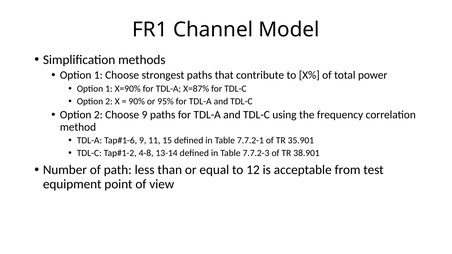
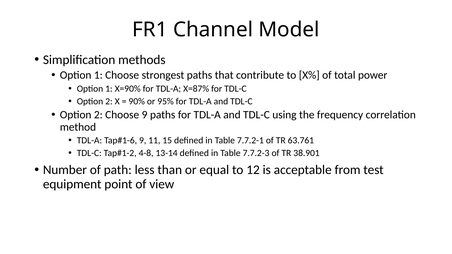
35.901: 35.901 -> 63.761
